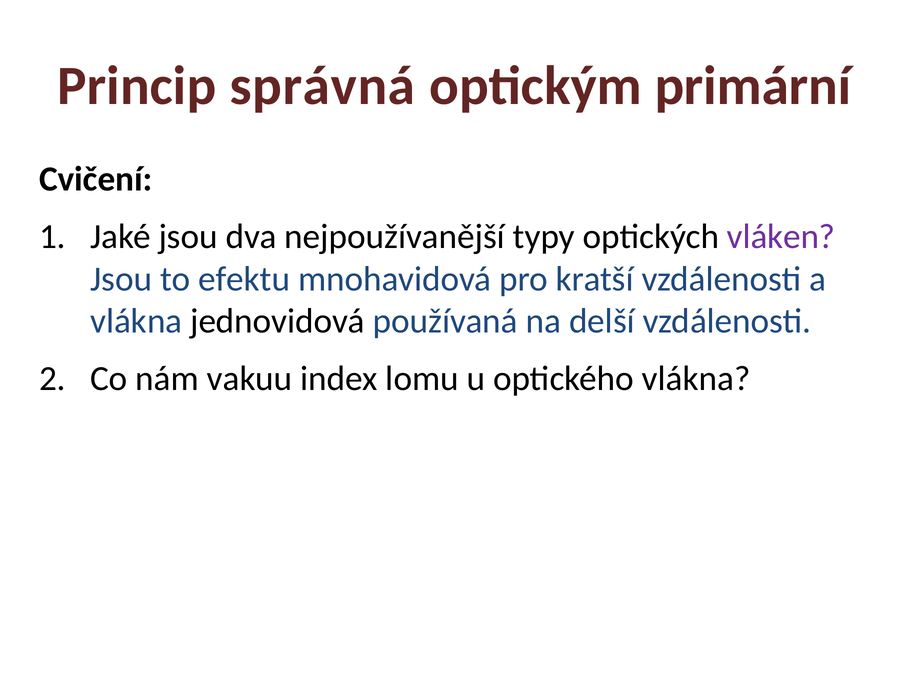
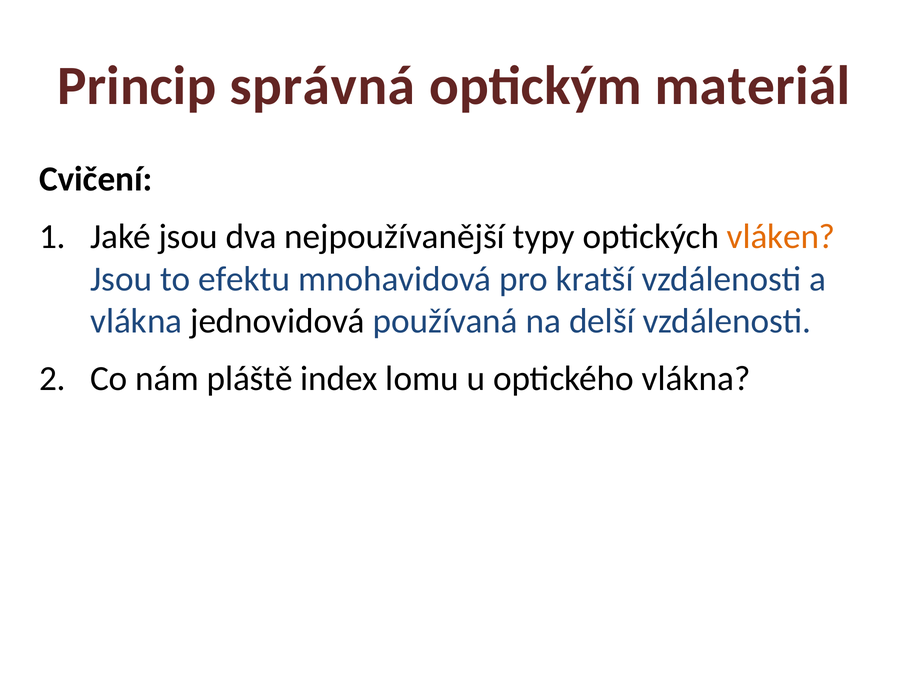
primární: primární -> materiál
vláken colour: purple -> orange
vakuu: vakuu -> pláště
